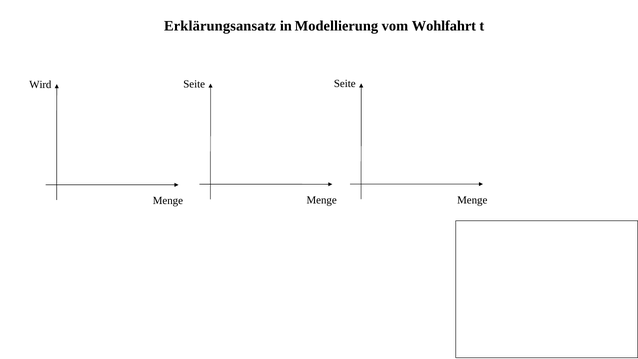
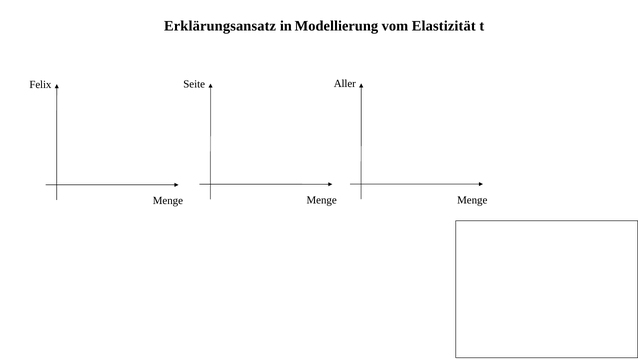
Wohlfahrt: Wohlfahrt -> Elastizität
Seite at (345, 84): Seite -> Aller
Wird: Wird -> Felix
